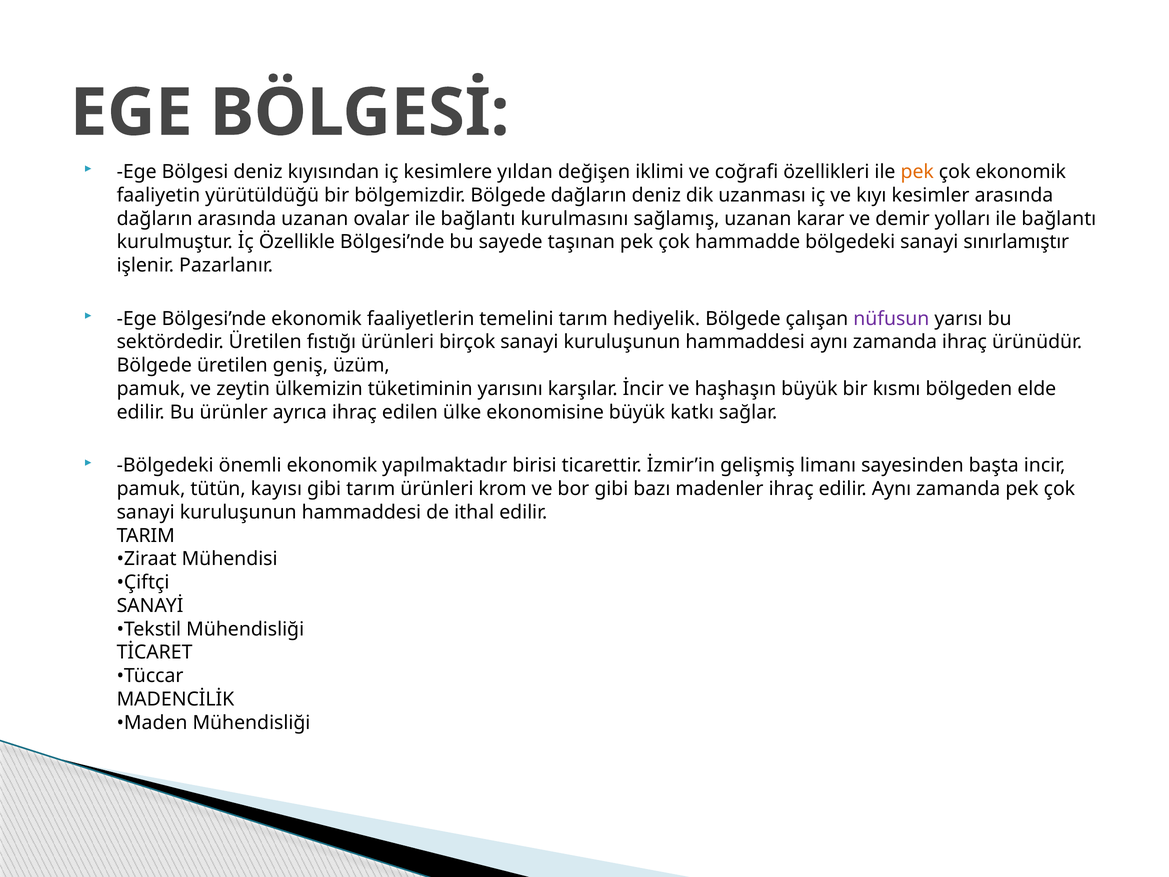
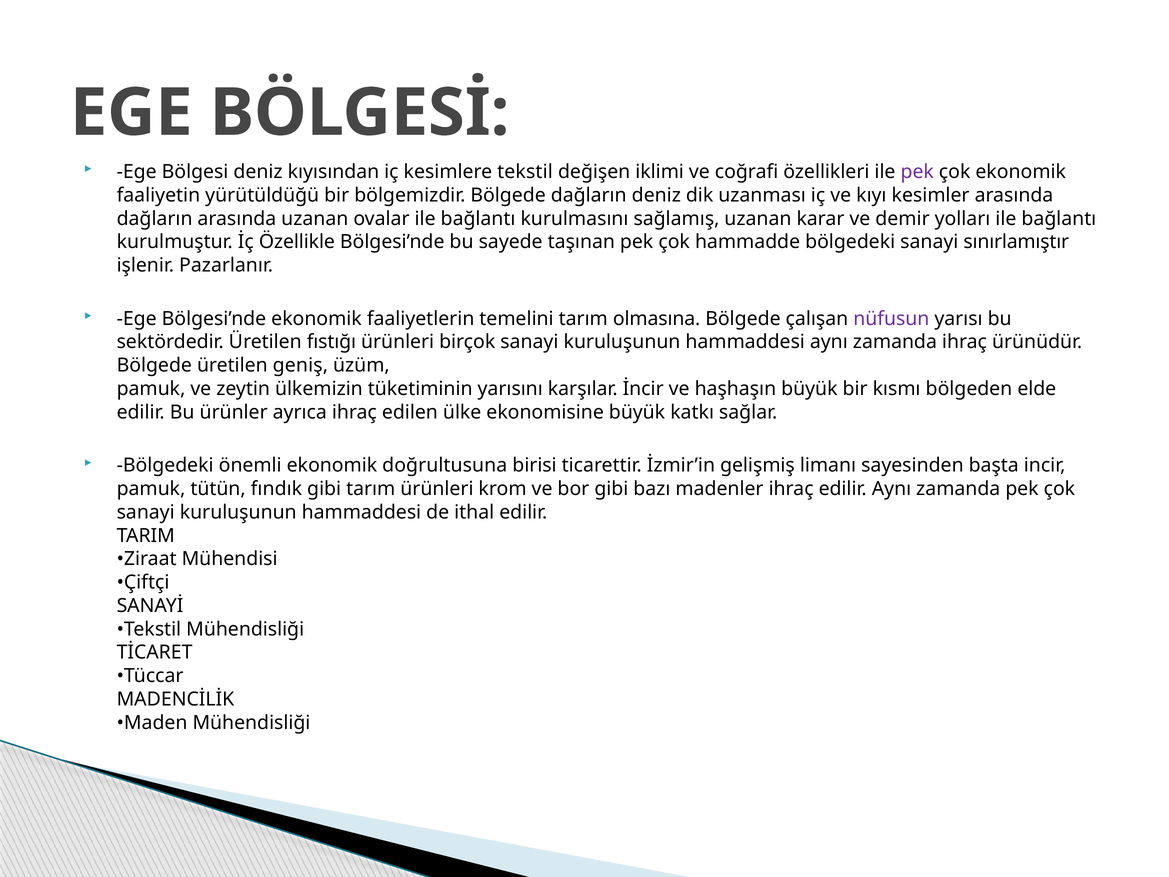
kesimlere yıldan: yıldan -> tekstil
pek at (917, 172) colour: orange -> purple
hediyelik: hediyelik -> olmasına
yapılmaktadır: yapılmaktadır -> doğrultusuna
kayısı: kayısı -> fındık
